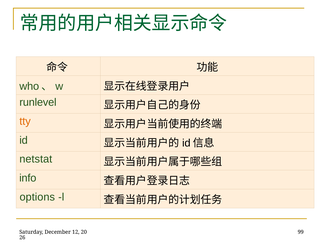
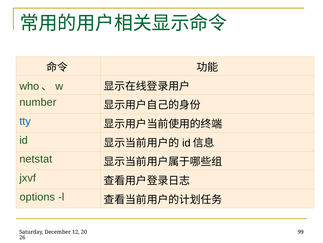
runlevel: runlevel -> number
tty colour: orange -> blue
info: info -> jxvf
